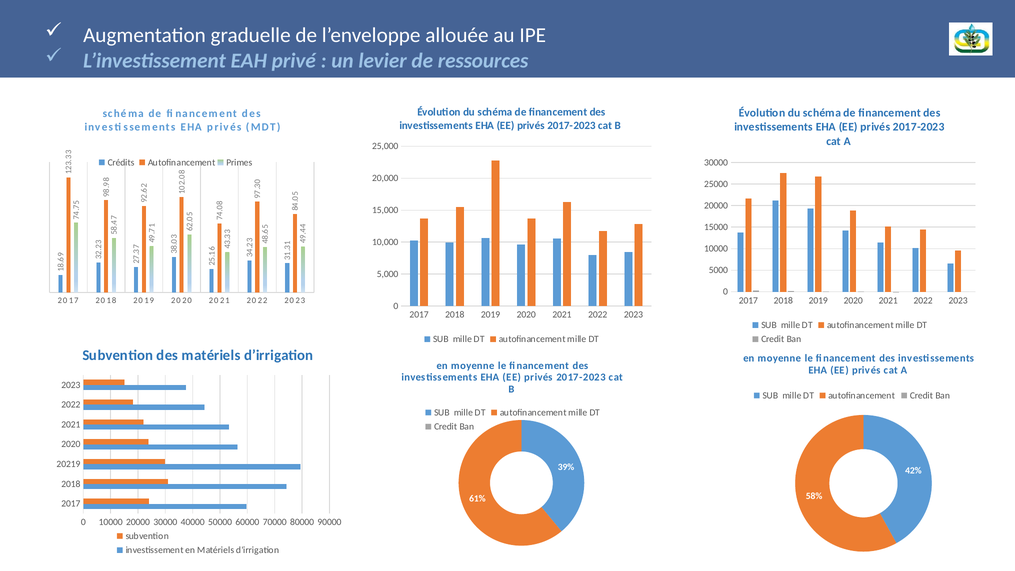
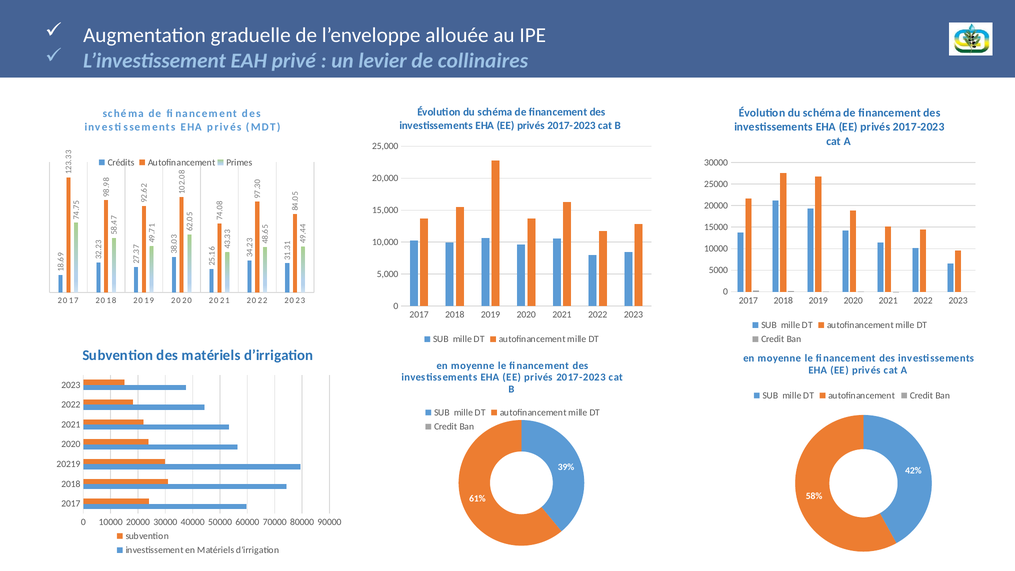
ressources: ressources -> collinaires
